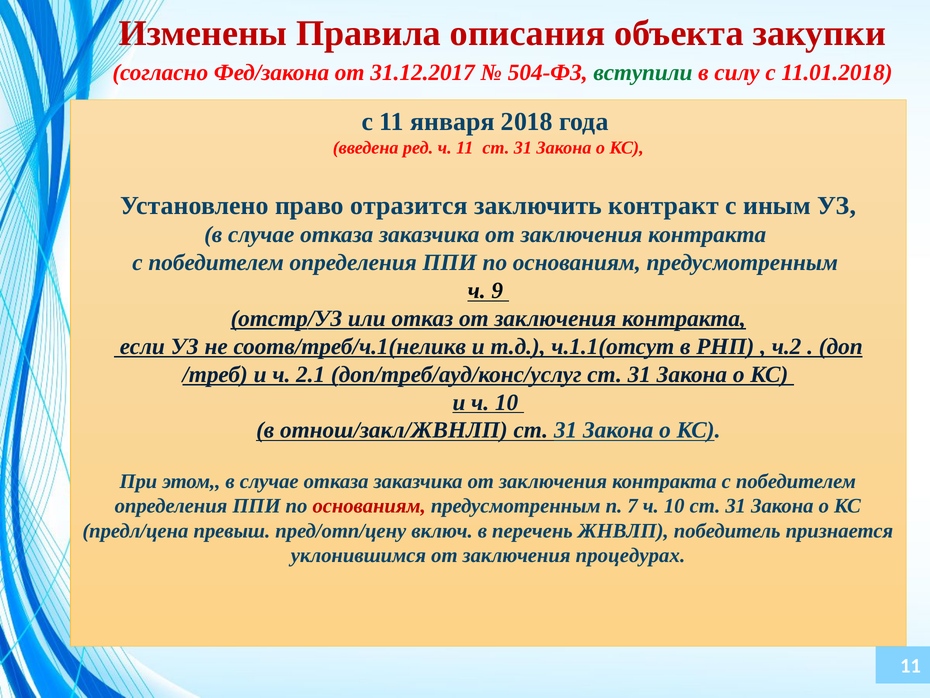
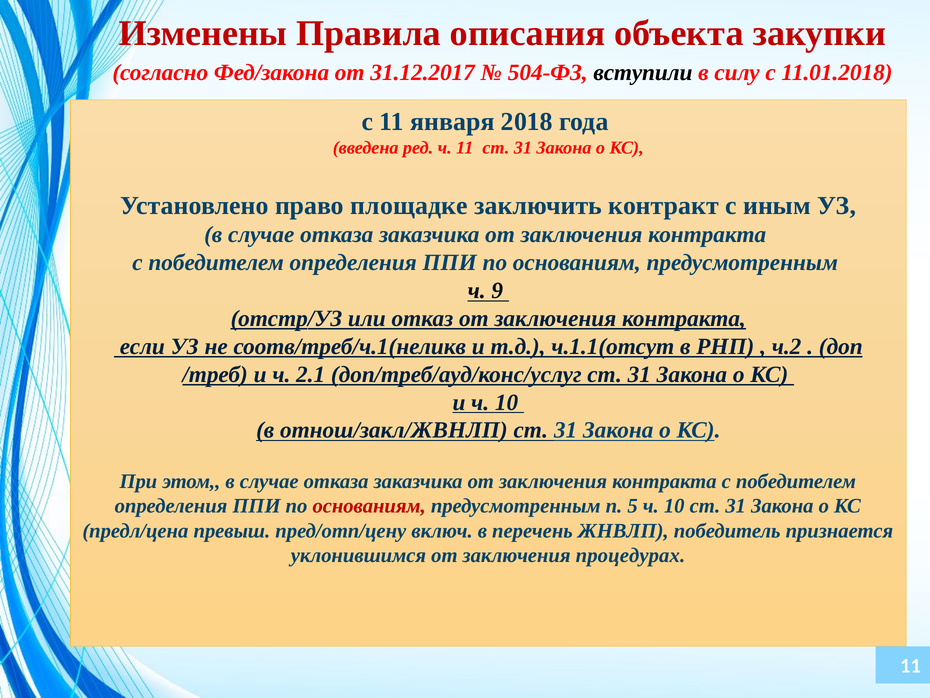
вступили colour: green -> black
отразится: отразится -> площадке
7: 7 -> 5
